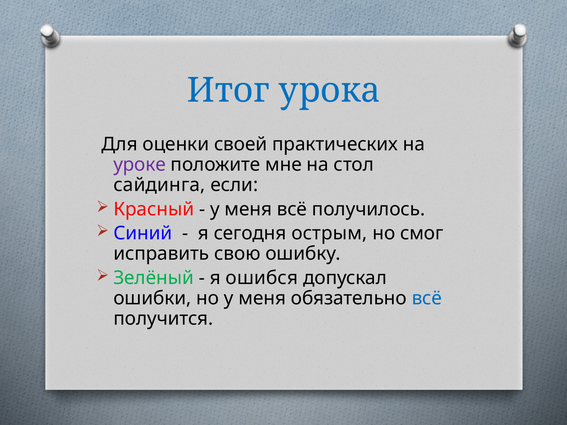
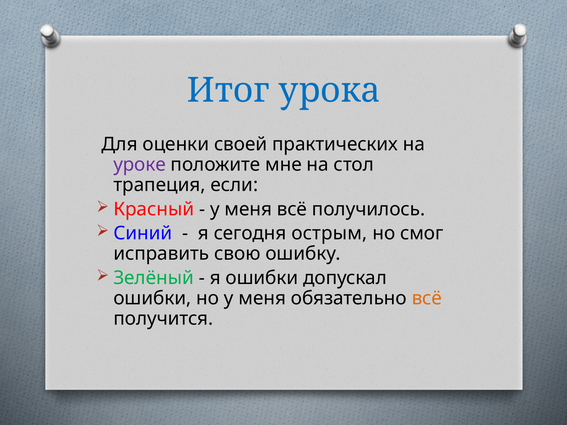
сайдинга: сайдинга -> трапеция
я ошибся: ошибся -> ошибки
всё at (427, 298) colour: blue -> orange
